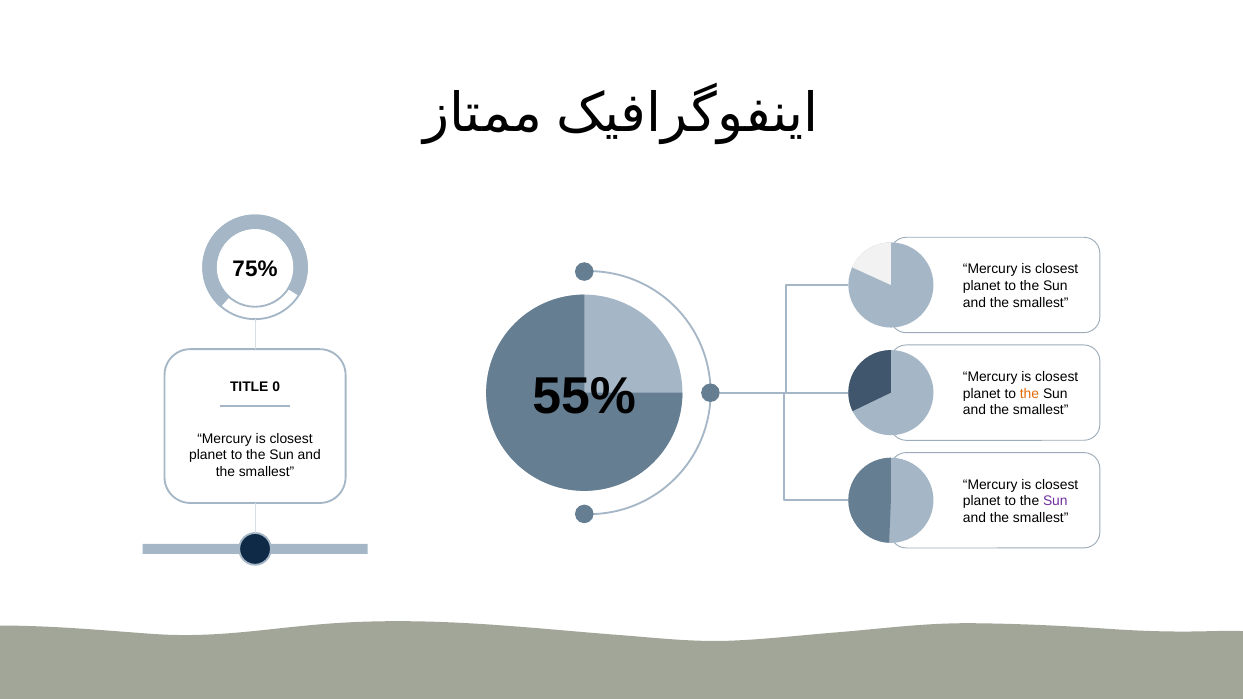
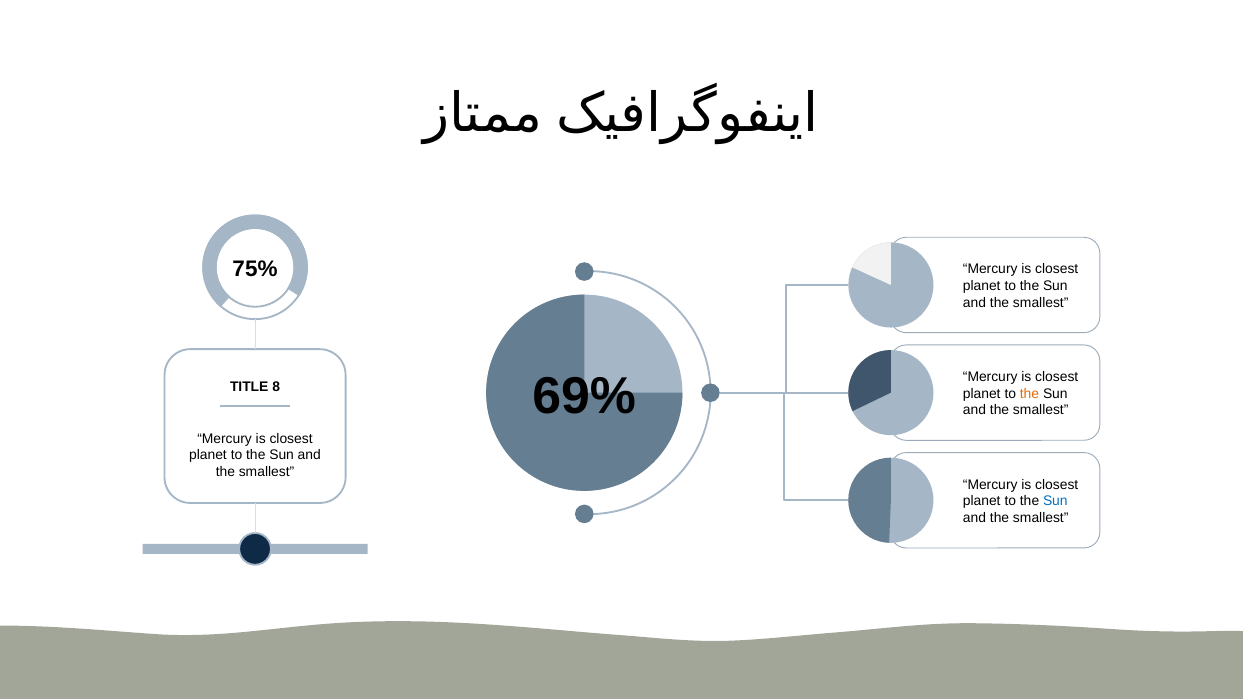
55%: 55% -> 69%
0: 0 -> 8
Sun at (1055, 501) colour: purple -> blue
